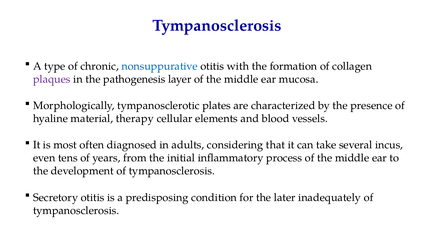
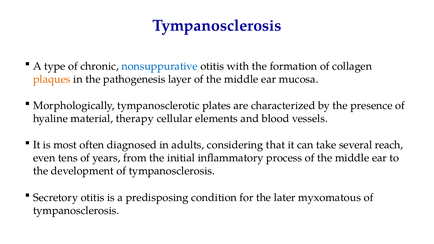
plaques colour: purple -> orange
incus: incus -> reach
inadequately: inadequately -> myxomatous
